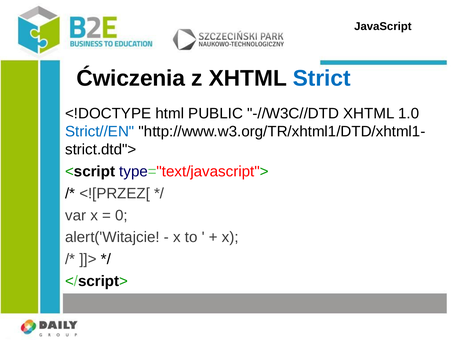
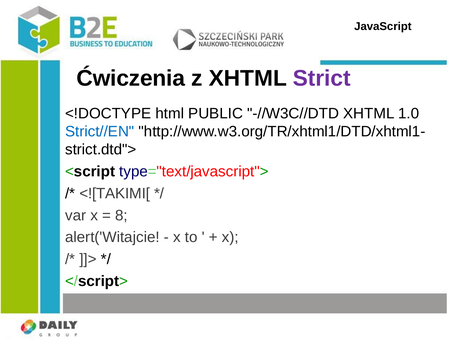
Strict colour: blue -> purple
<![PRZEZ[: <![PRZEZ[ -> <![TAKIMI[
0: 0 -> 8
